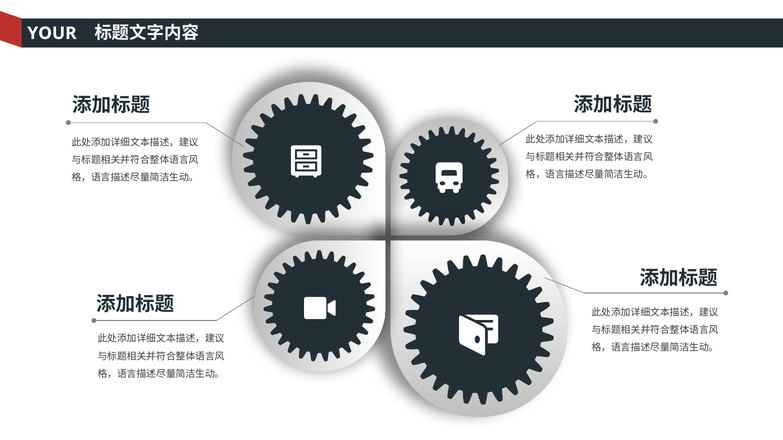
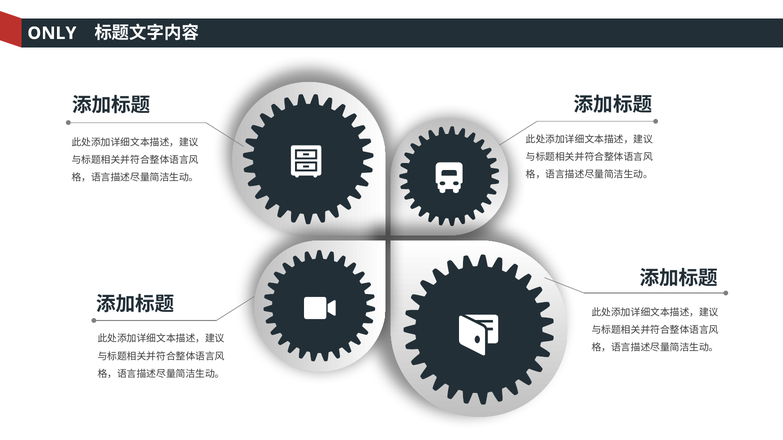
YOUR: YOUR -> ONLY
